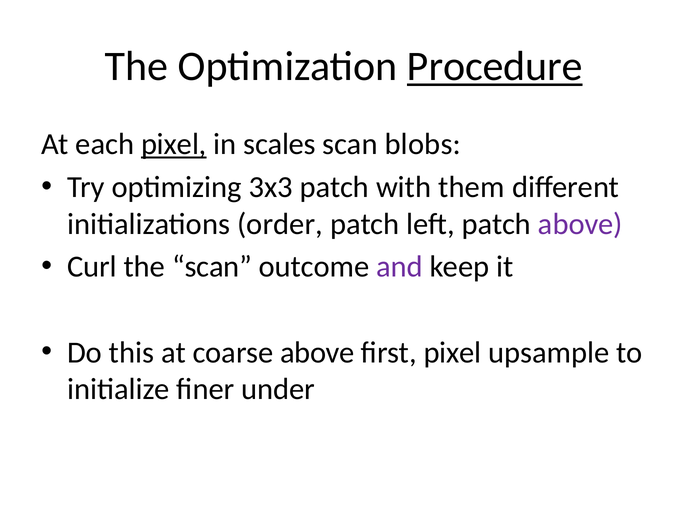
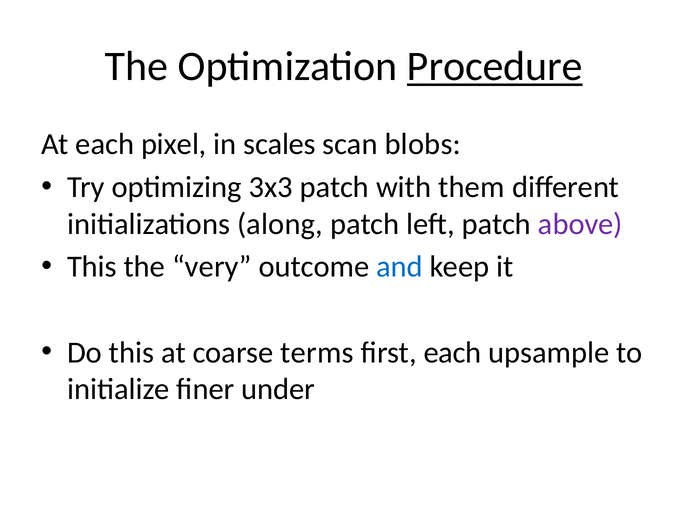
pixel at (174, 144) underline: present -> none
order: order -> along
Curl at (92, 267): Curl -> This
the scan: scan -> very
and colour: purple -> blue
coarse above: above -> terms
first pixel: pixel -> each
